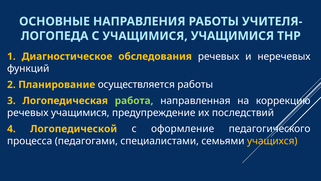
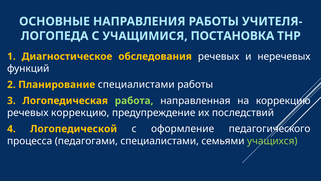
УЧАЩИМИСЯ УЧАЩИМИСЯ: УЧАЩИМИСЯ -> ПОСТАНОВКА
Планирование осуществляется: осуществляется -> специалистами
речевых учащимися: учащимися -> коррекцию
учащихся colour: yellow -> light green
